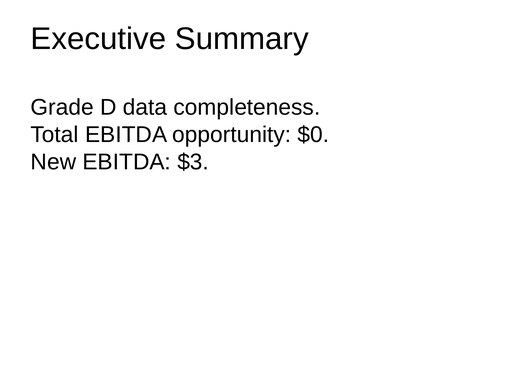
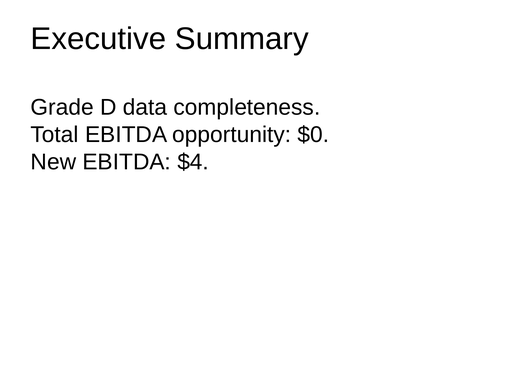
$3: $3 -> $4
